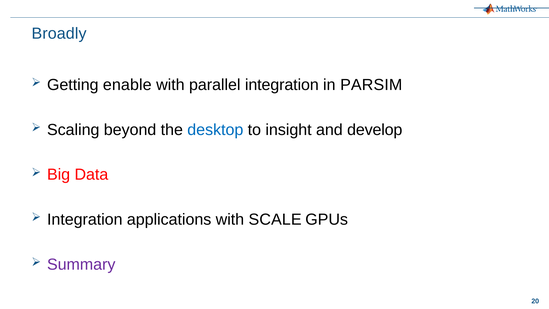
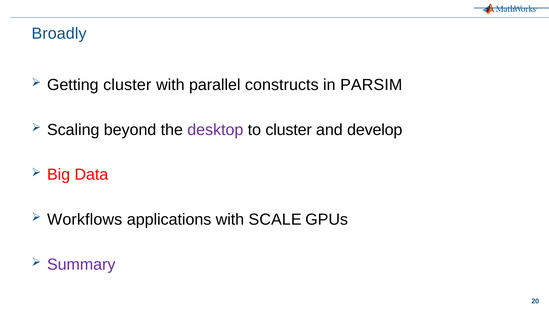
Getting enable: enable -> cluster
parallel integration: integration -> constructs
desktop colour: blue -> purple
to insight: insight -> cluster
Integration at (85, 219): Integration -> Workflows
